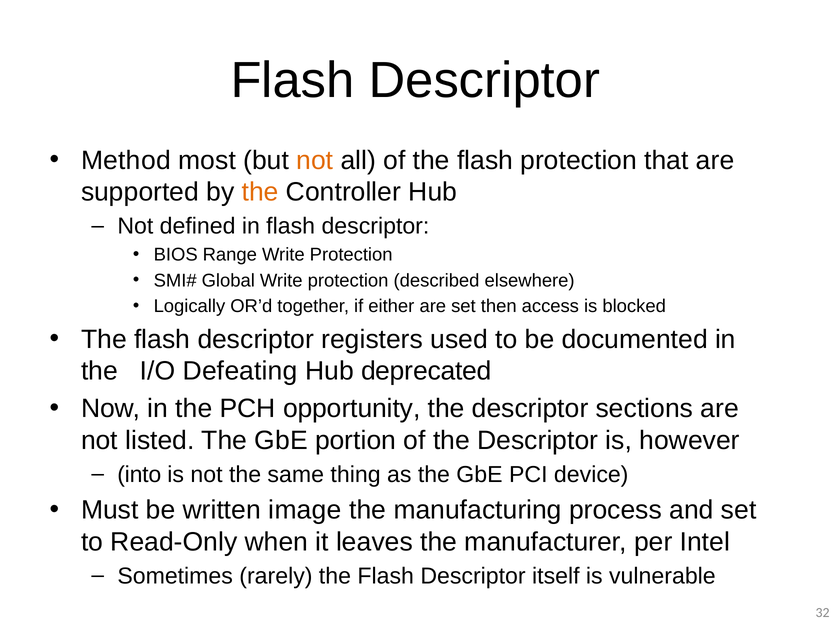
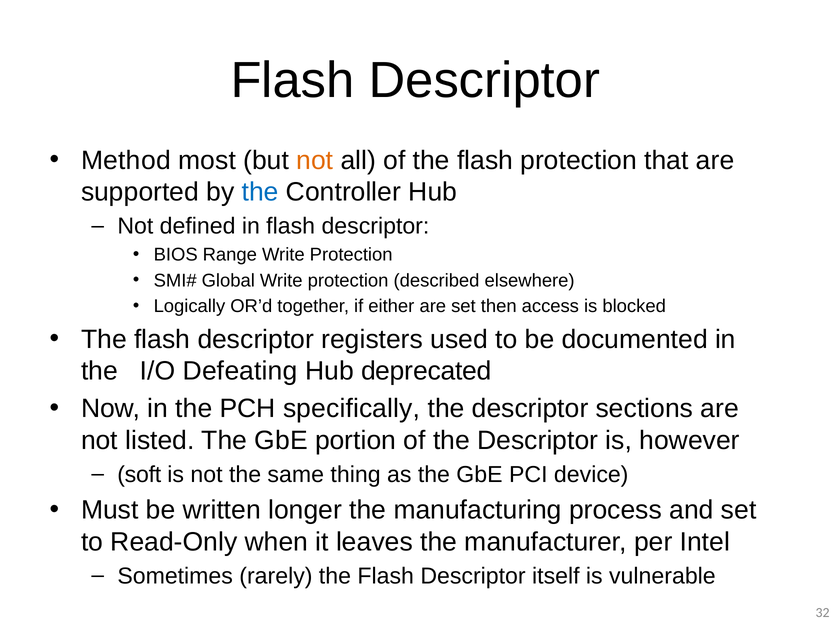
the at (260, 192) colour: orange -> blue
opportunity: opportunity -> specifically
into: into -> soft
image: image -> longer
